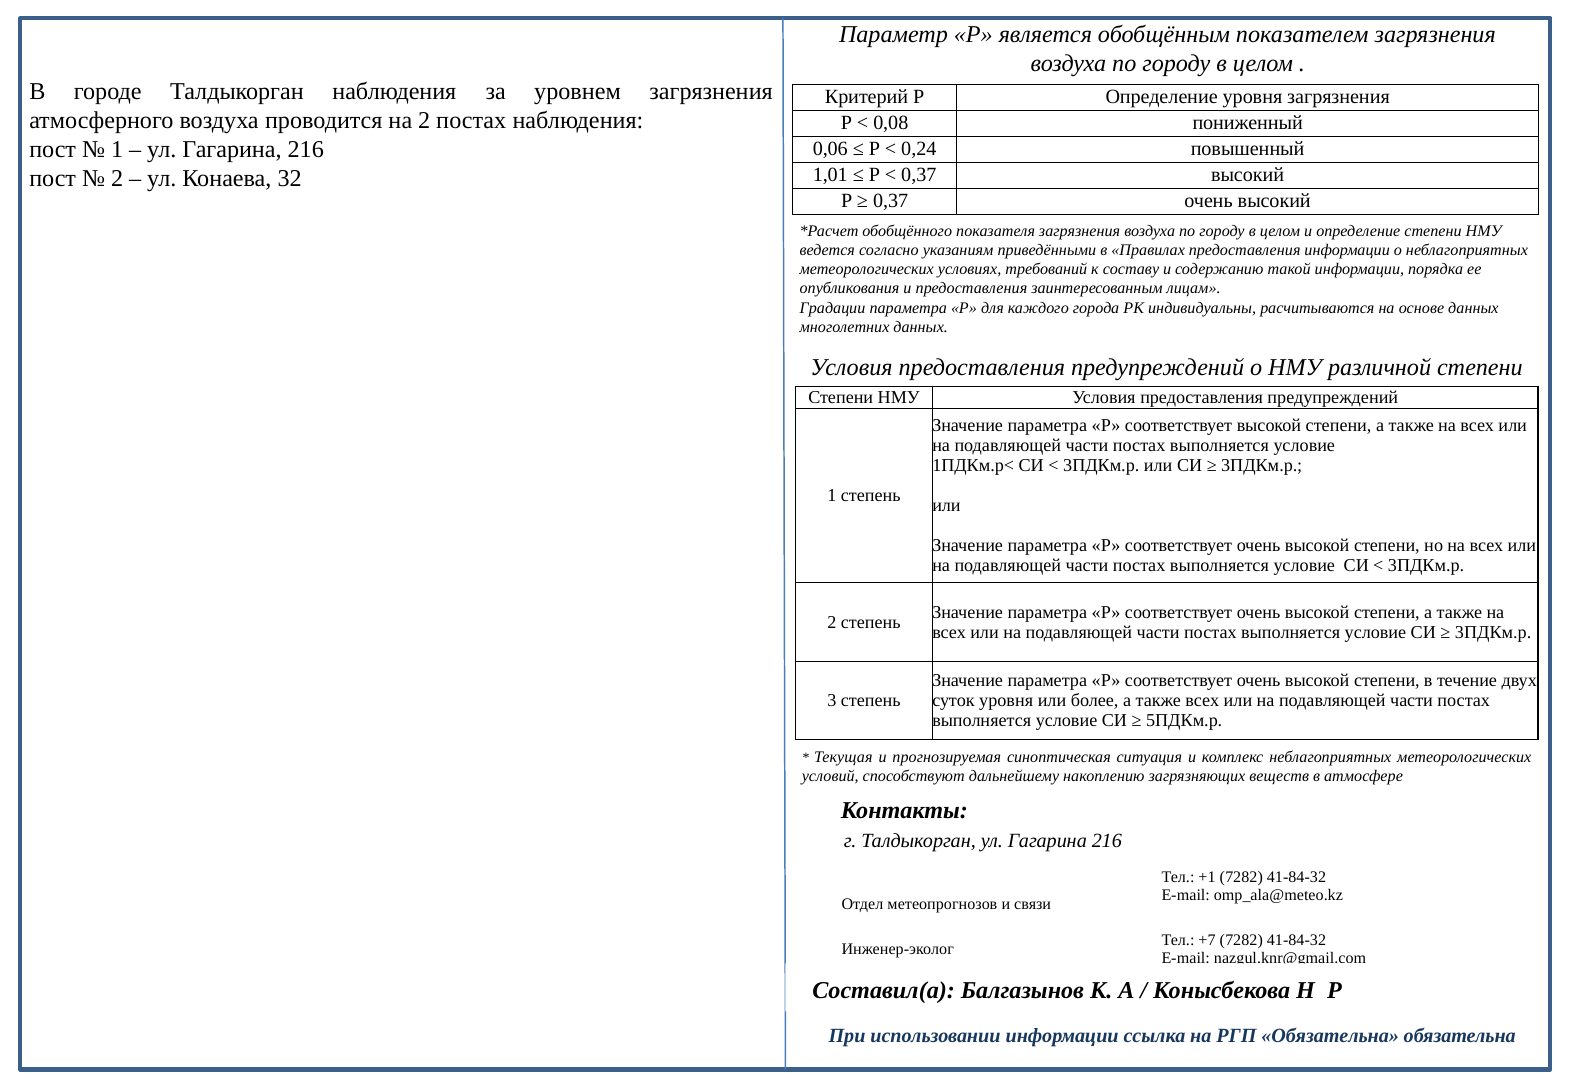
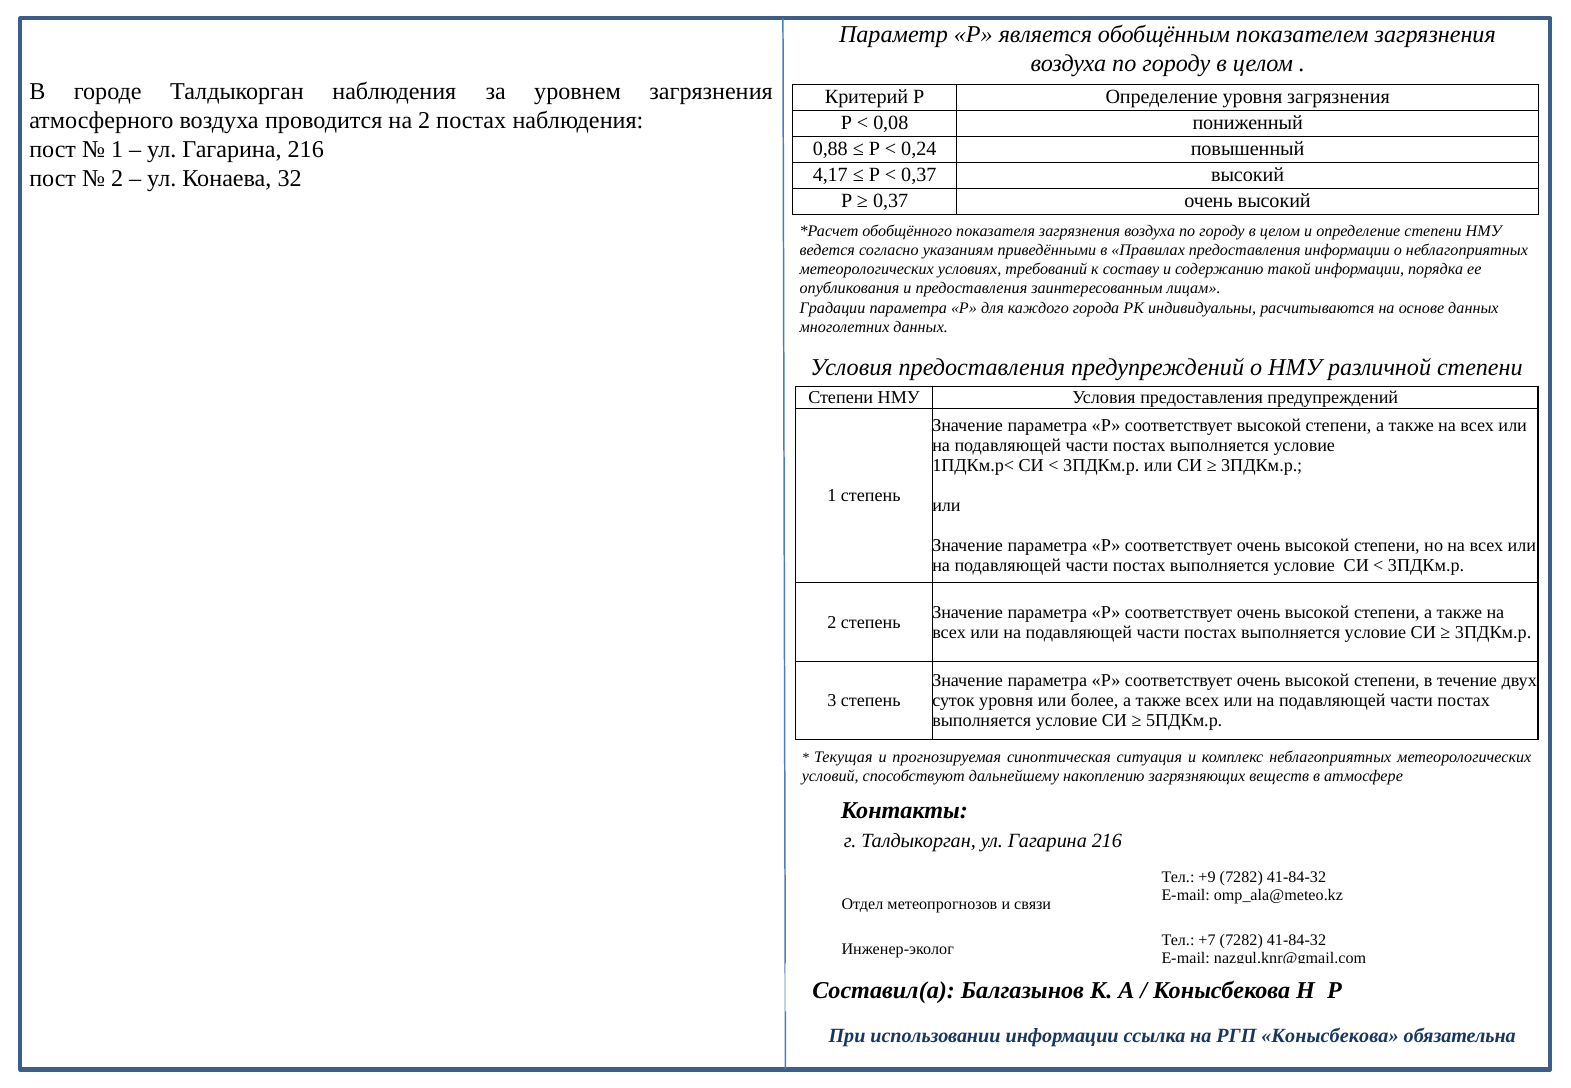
0,06: 0,06 -> 0,88
1,01: 1,01 -> 4,17
+1: +1 -> +9
РГП Обязательна: Обязательна -> Конысбекова
